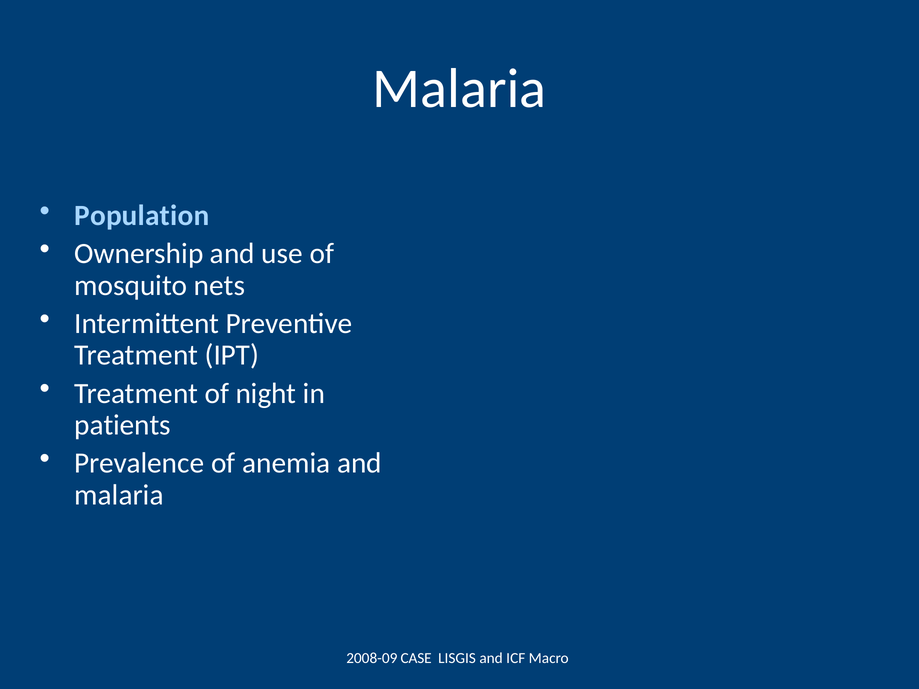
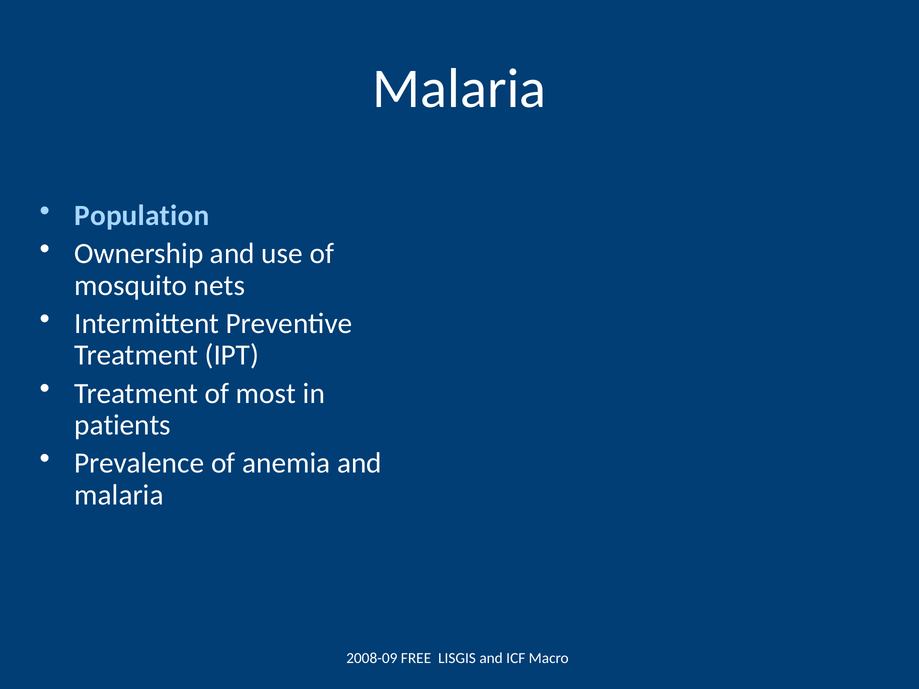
night: night -> most
CASE: CASE -> FREE
